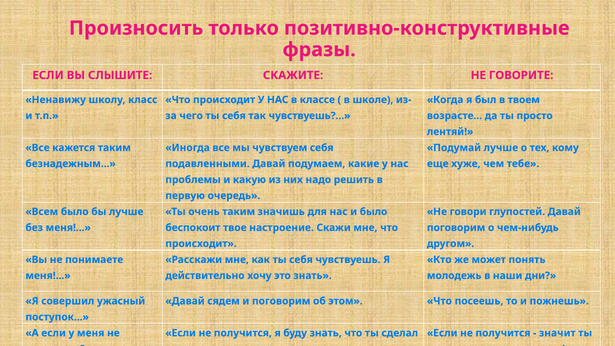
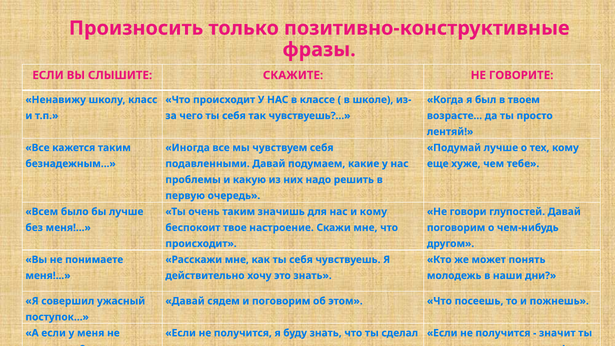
и было: было -> кому
